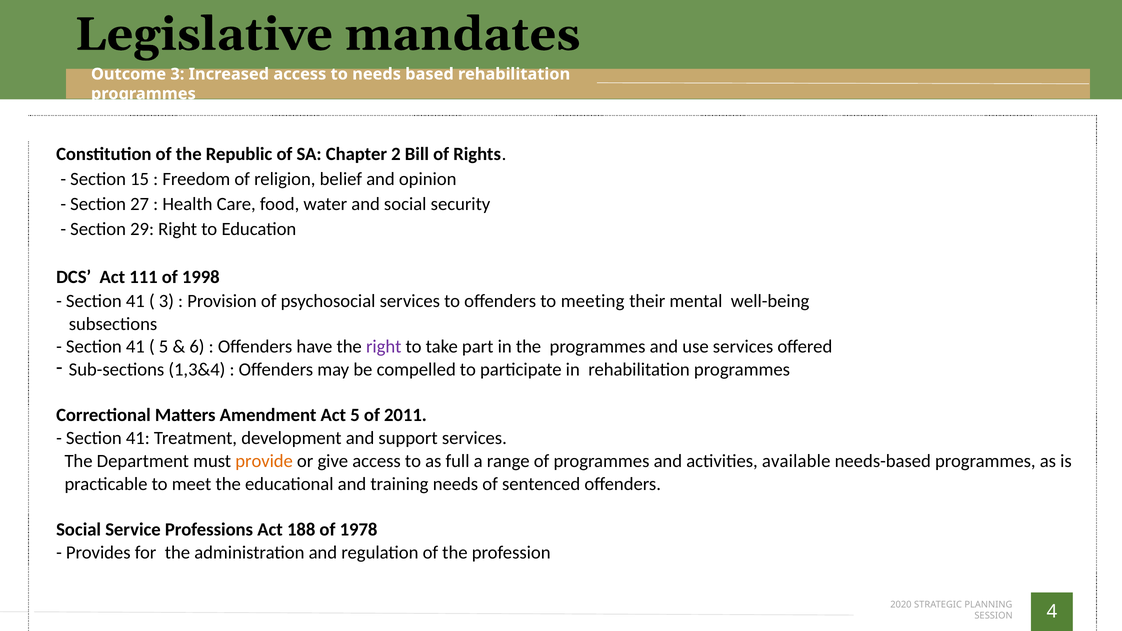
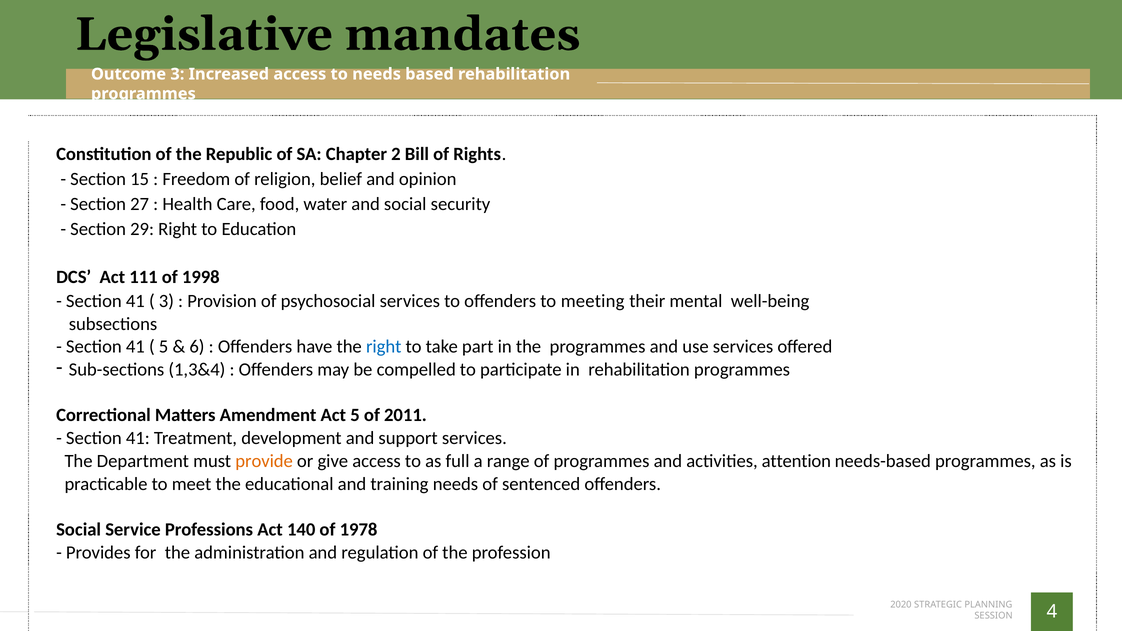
right at (384, 347) colour: purple -> blue
available: available -> attention
188: 188 -> 140
